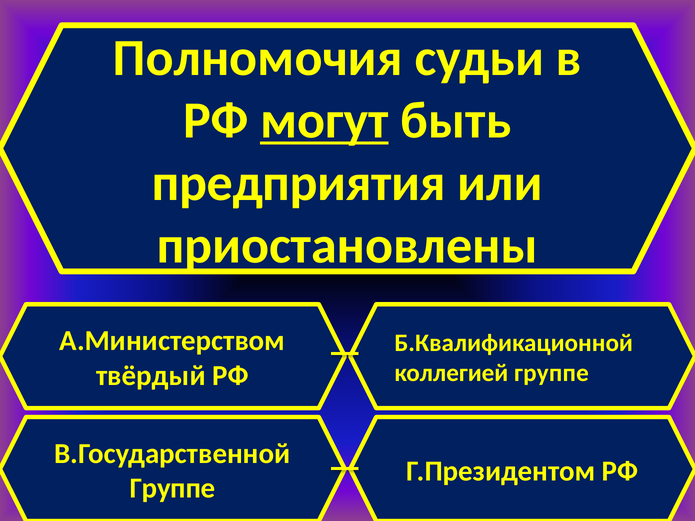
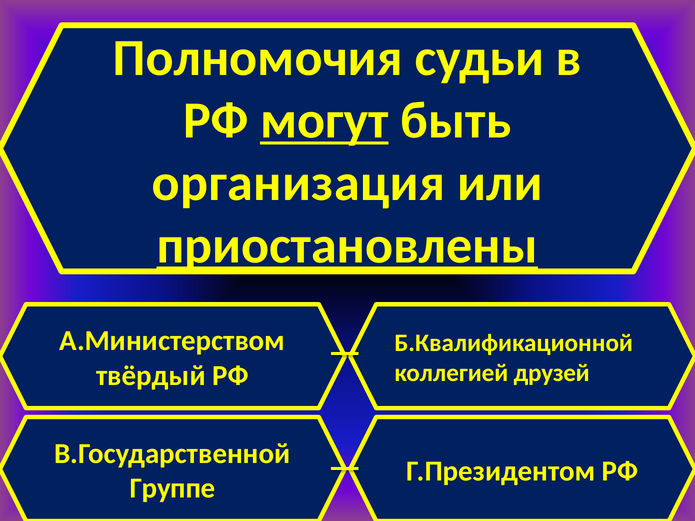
предприятия: предприятия -> организация
приостановлены underline: none -> present
коллегией группе: группе -> друзей
